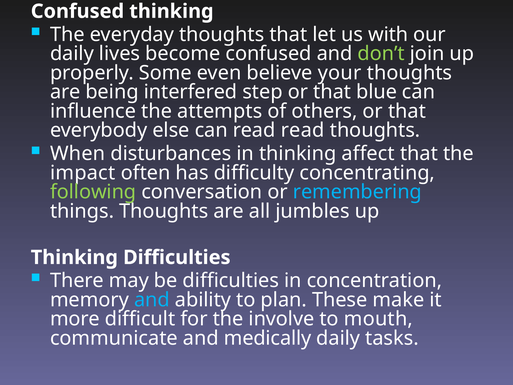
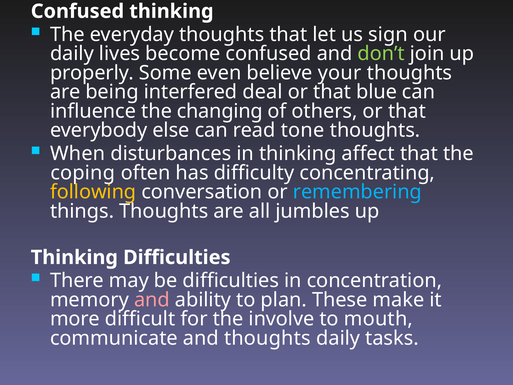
with: with -> sign
step: step -> deal
attempts: attempts -> changing
read read: read -> tone
impact: impact -> coping
following colour: light green -> yellow
and at (152, 300) colour: light blue -> pink
and medically: medically -> thoughts
